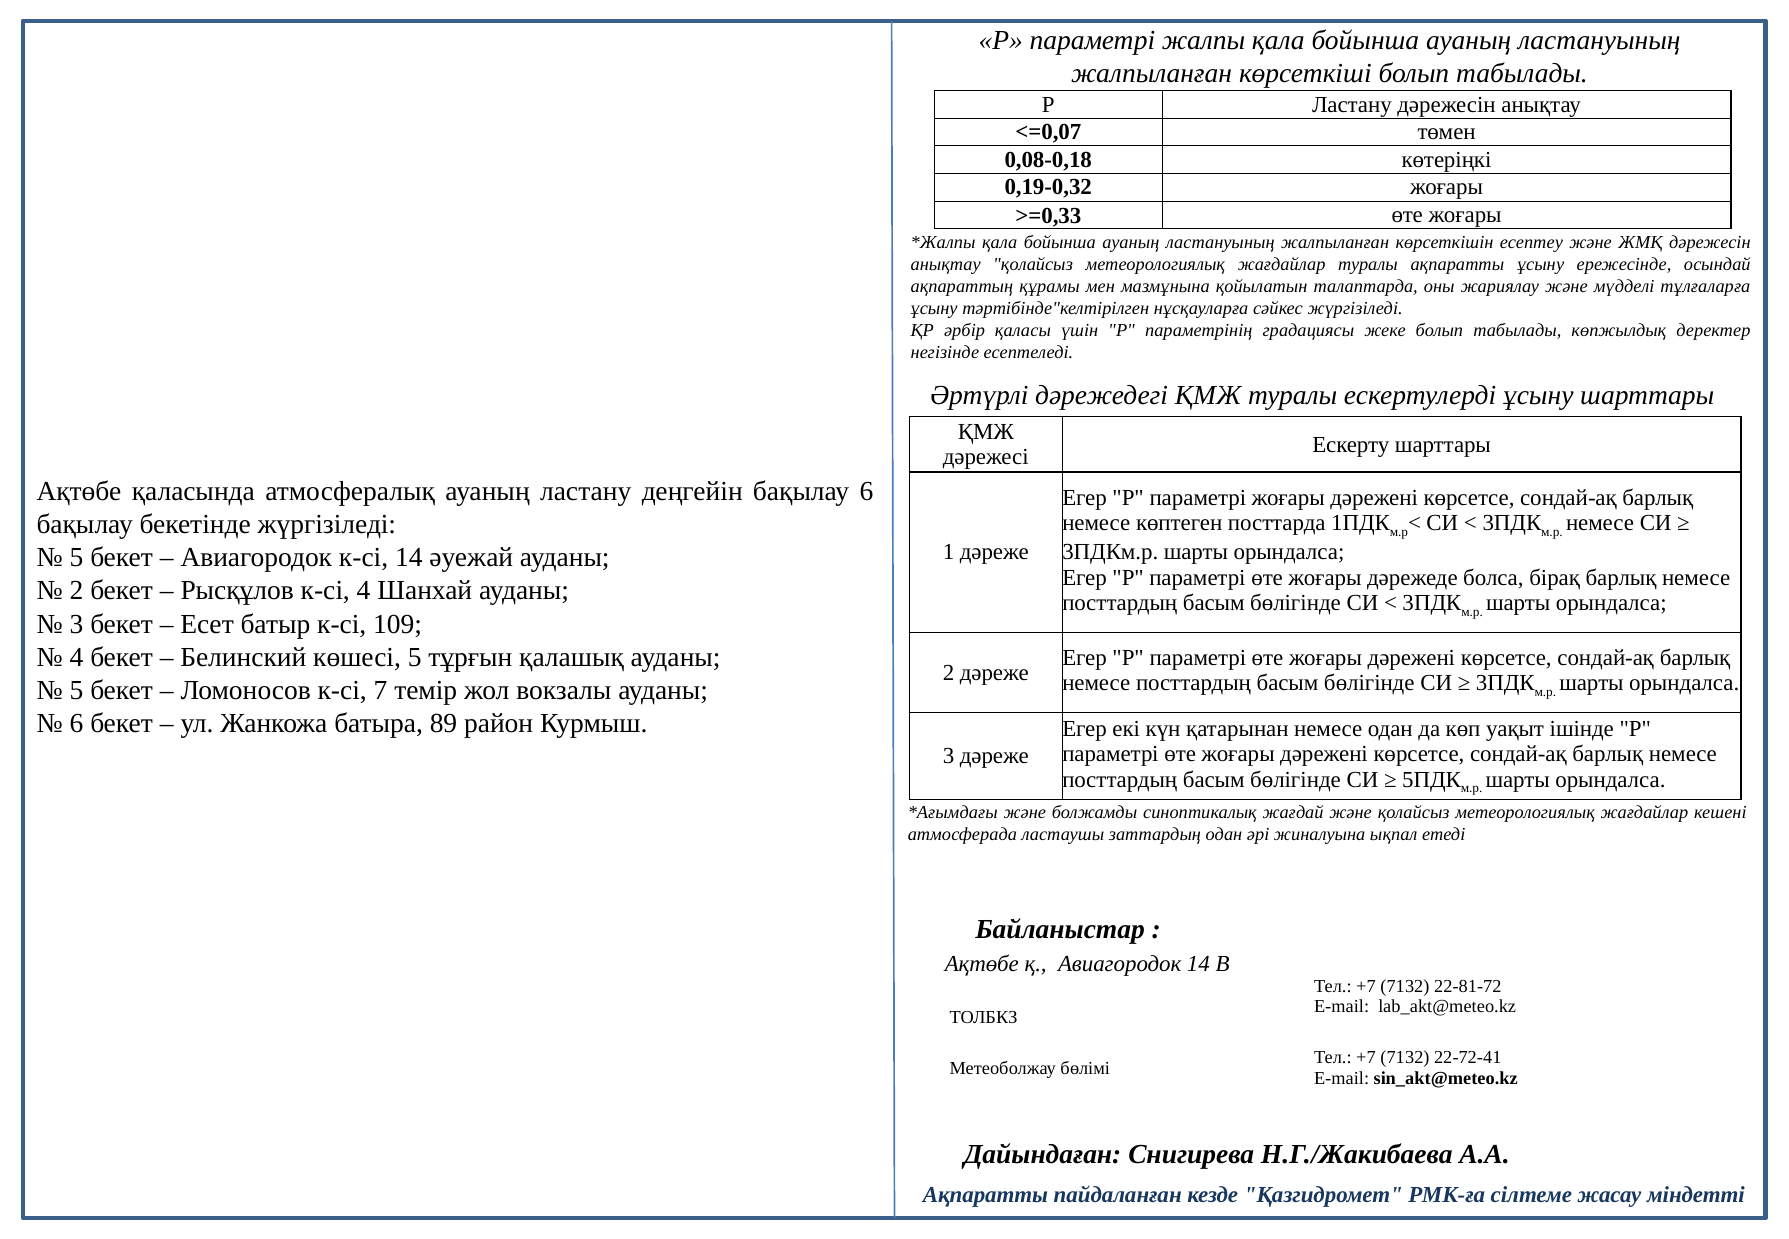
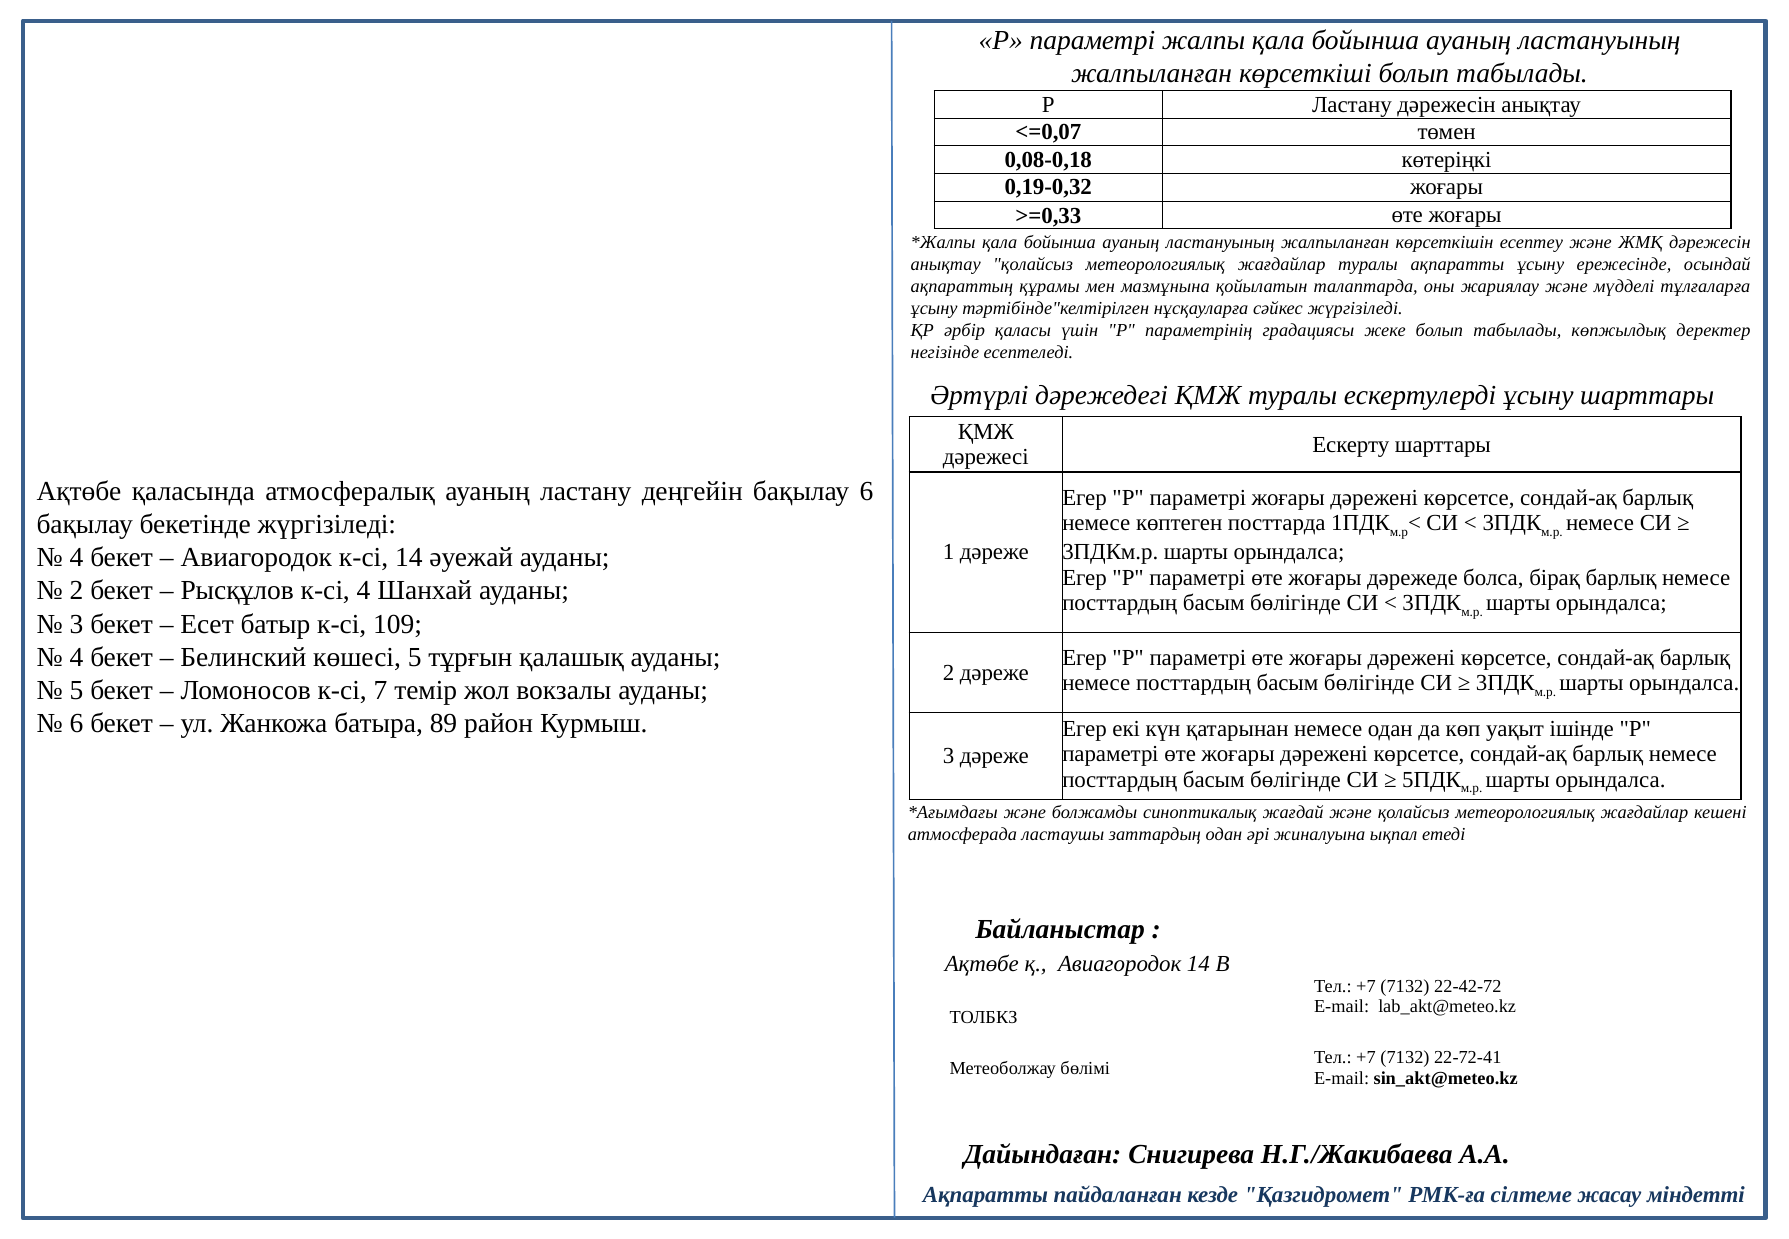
5 at (77, 558): 5 -> 4
22-81-72: 22-81-72 -> 22-42-72
